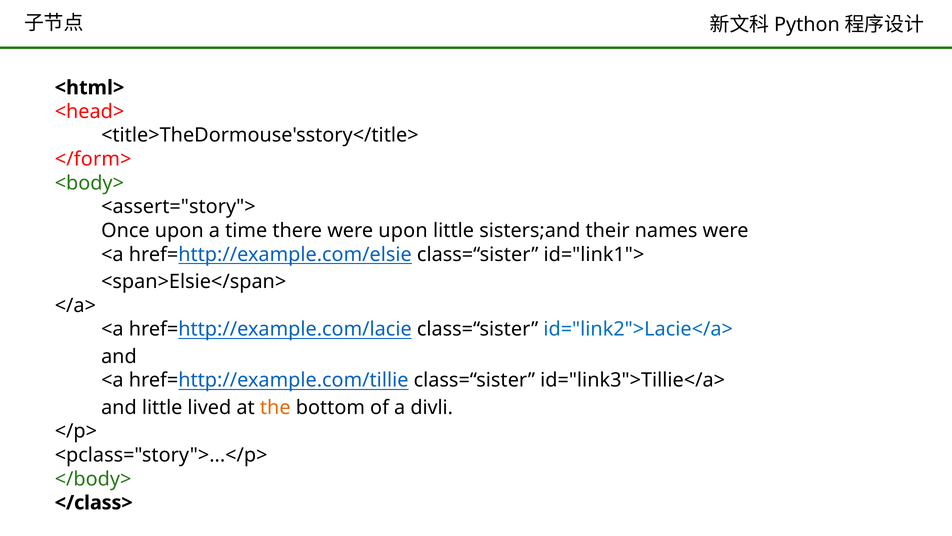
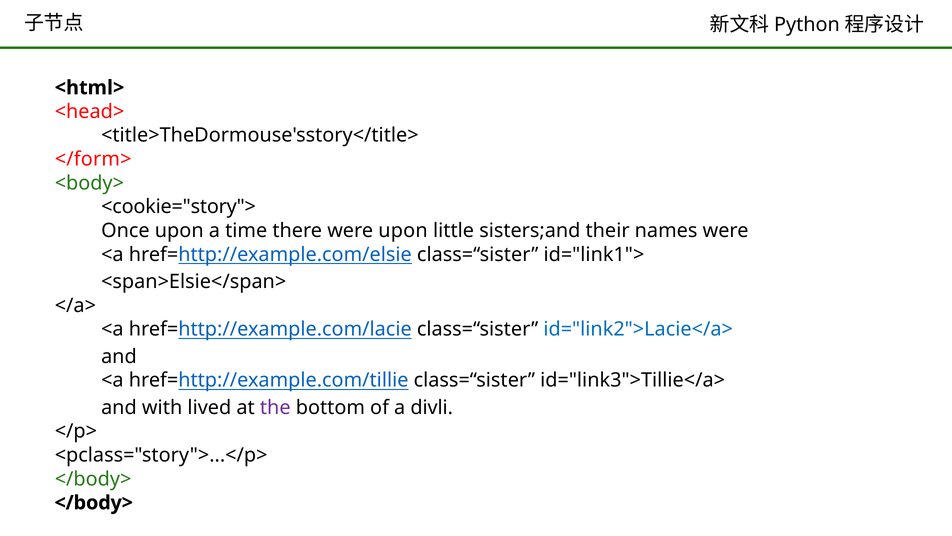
<assert="story">: <assert="story"> -> <cookie="story">
and little: little -> with
the colour: orange -> purple
</class> at (94, 502): </class> -> </body>
